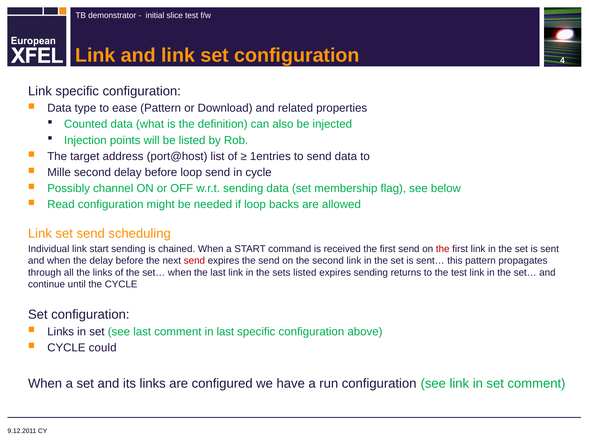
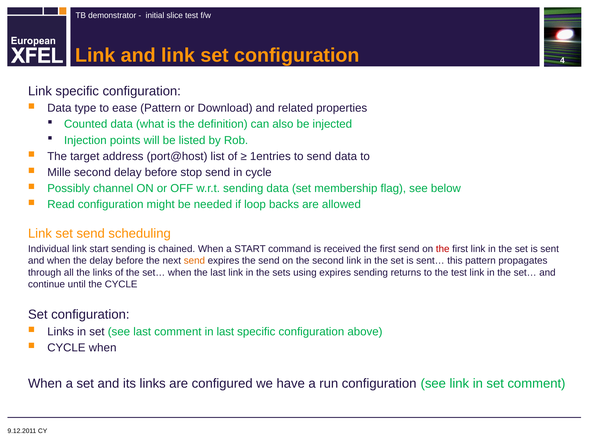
before loop: loop -> stop
send at (194, 261) colour: red -> orange
sets listed: listed -> using
CYCLE could: could -> when
